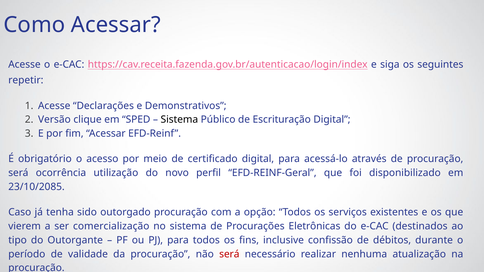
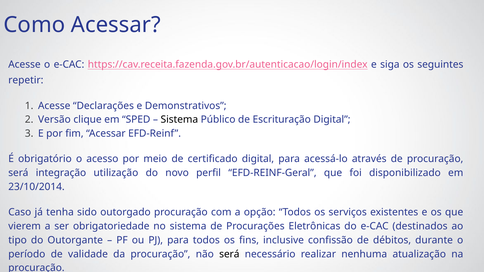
ocorrência: ocorrência -> integração
23/10/2085: 23/10/2085 -> 23/10/2014
comercialização: comercialização -> obrigatoriedade
será at (229, 254) colour: red -> black
